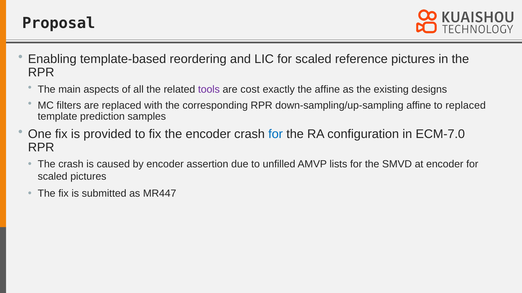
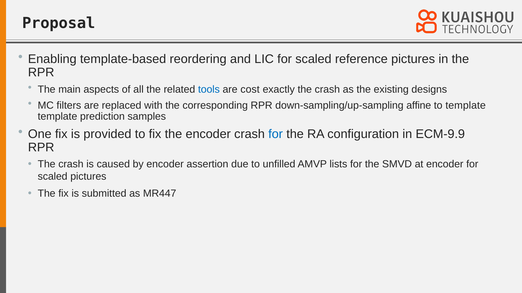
tools colour: purple -> blue
exactly the affine: affine -> crash
to replaced: replaced -> template
ECM-7.0: ECM-7.0 -> ECM-9.9
